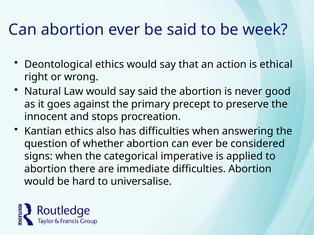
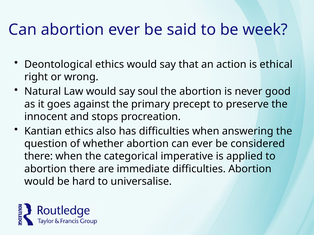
say said: said -> soul
signs at (38, 157): signs -> there
